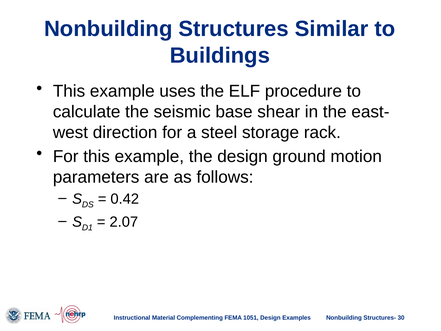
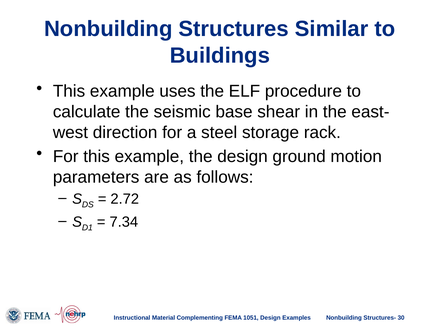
0.42: 0.42 -> 2.72
2.07: 2.07 -> 7.34
